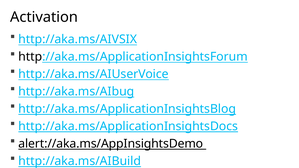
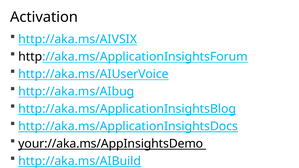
alert://aka.ms/AppInsightsDemo: alert://aka.ms/AppInsightsDemo -> your://aka.ms/AppInsightsDemo
